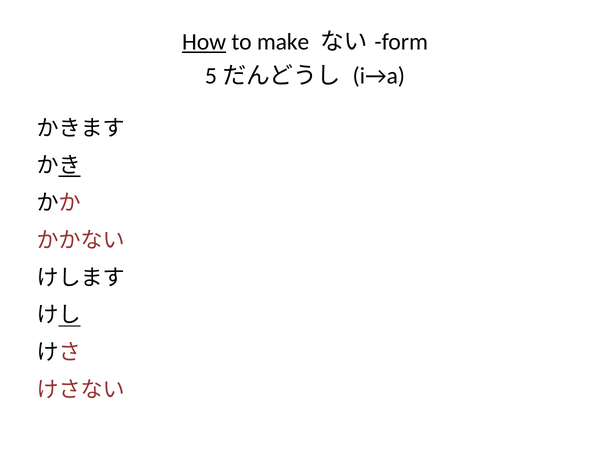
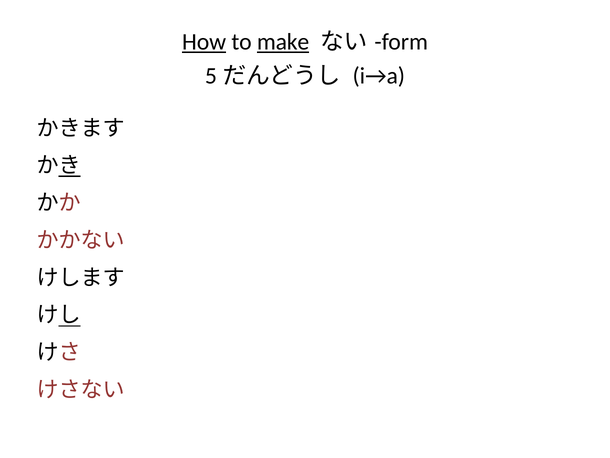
make underline: none -> present
